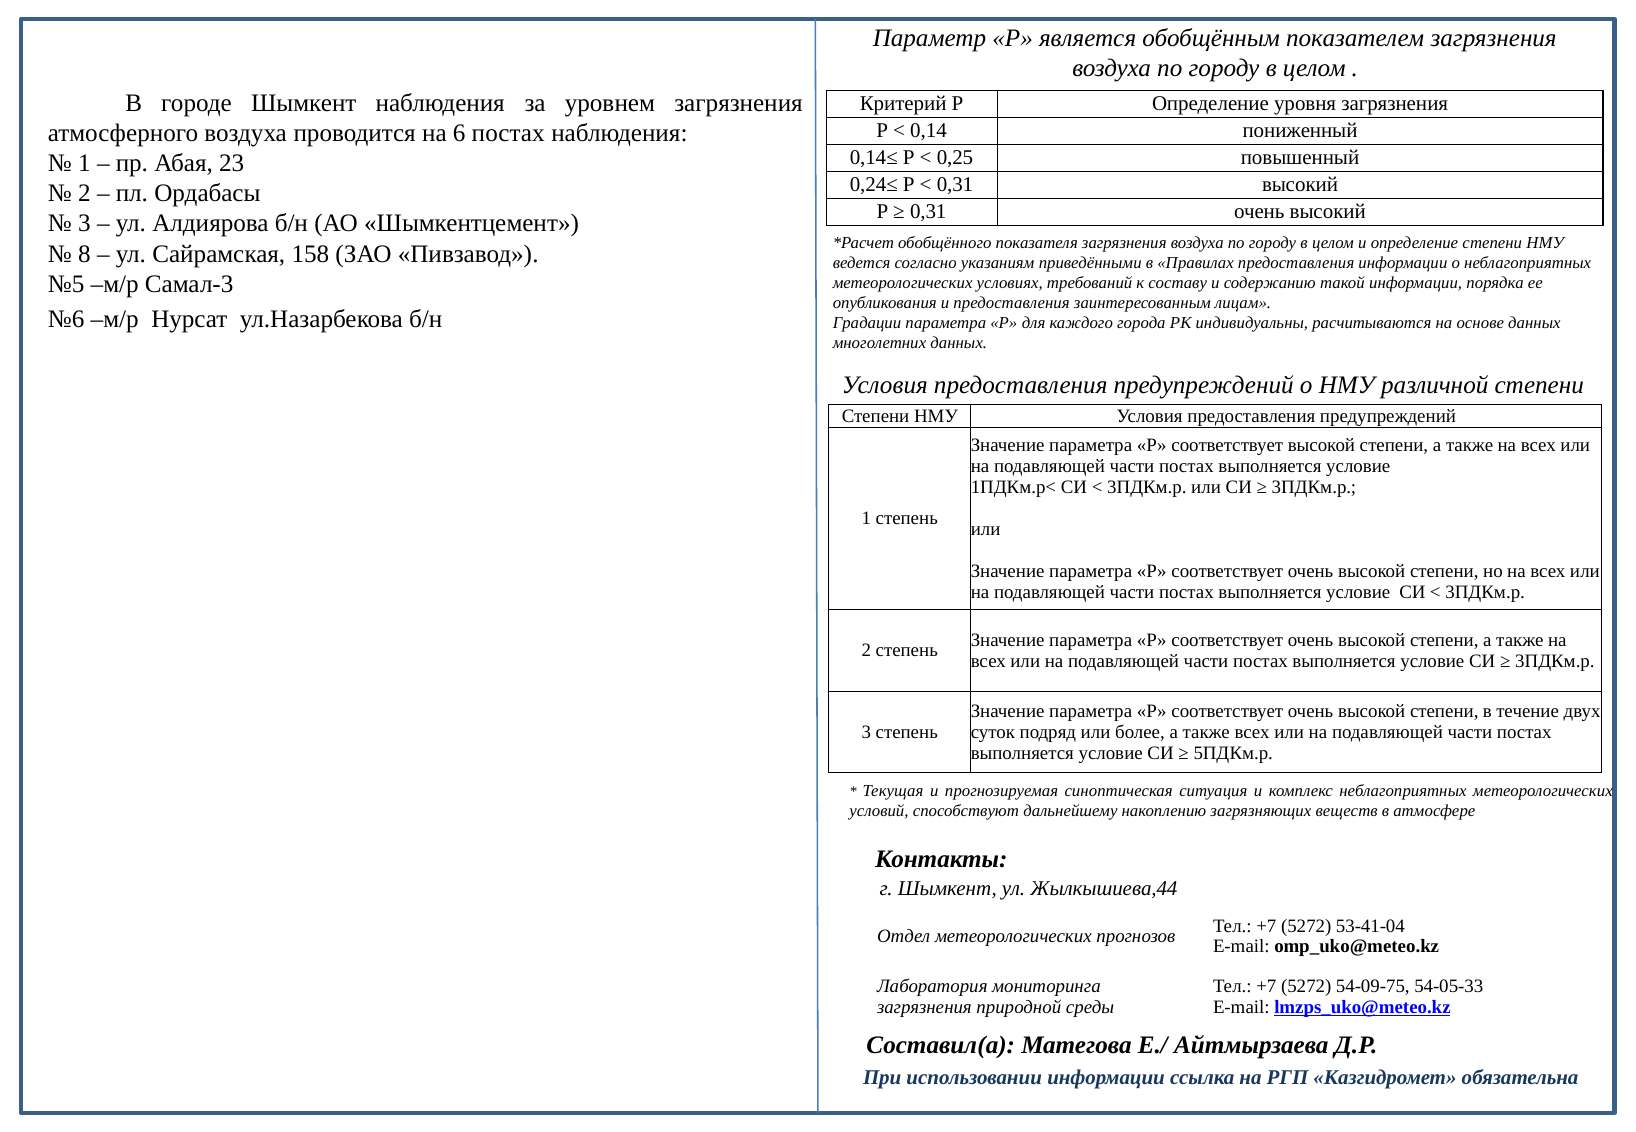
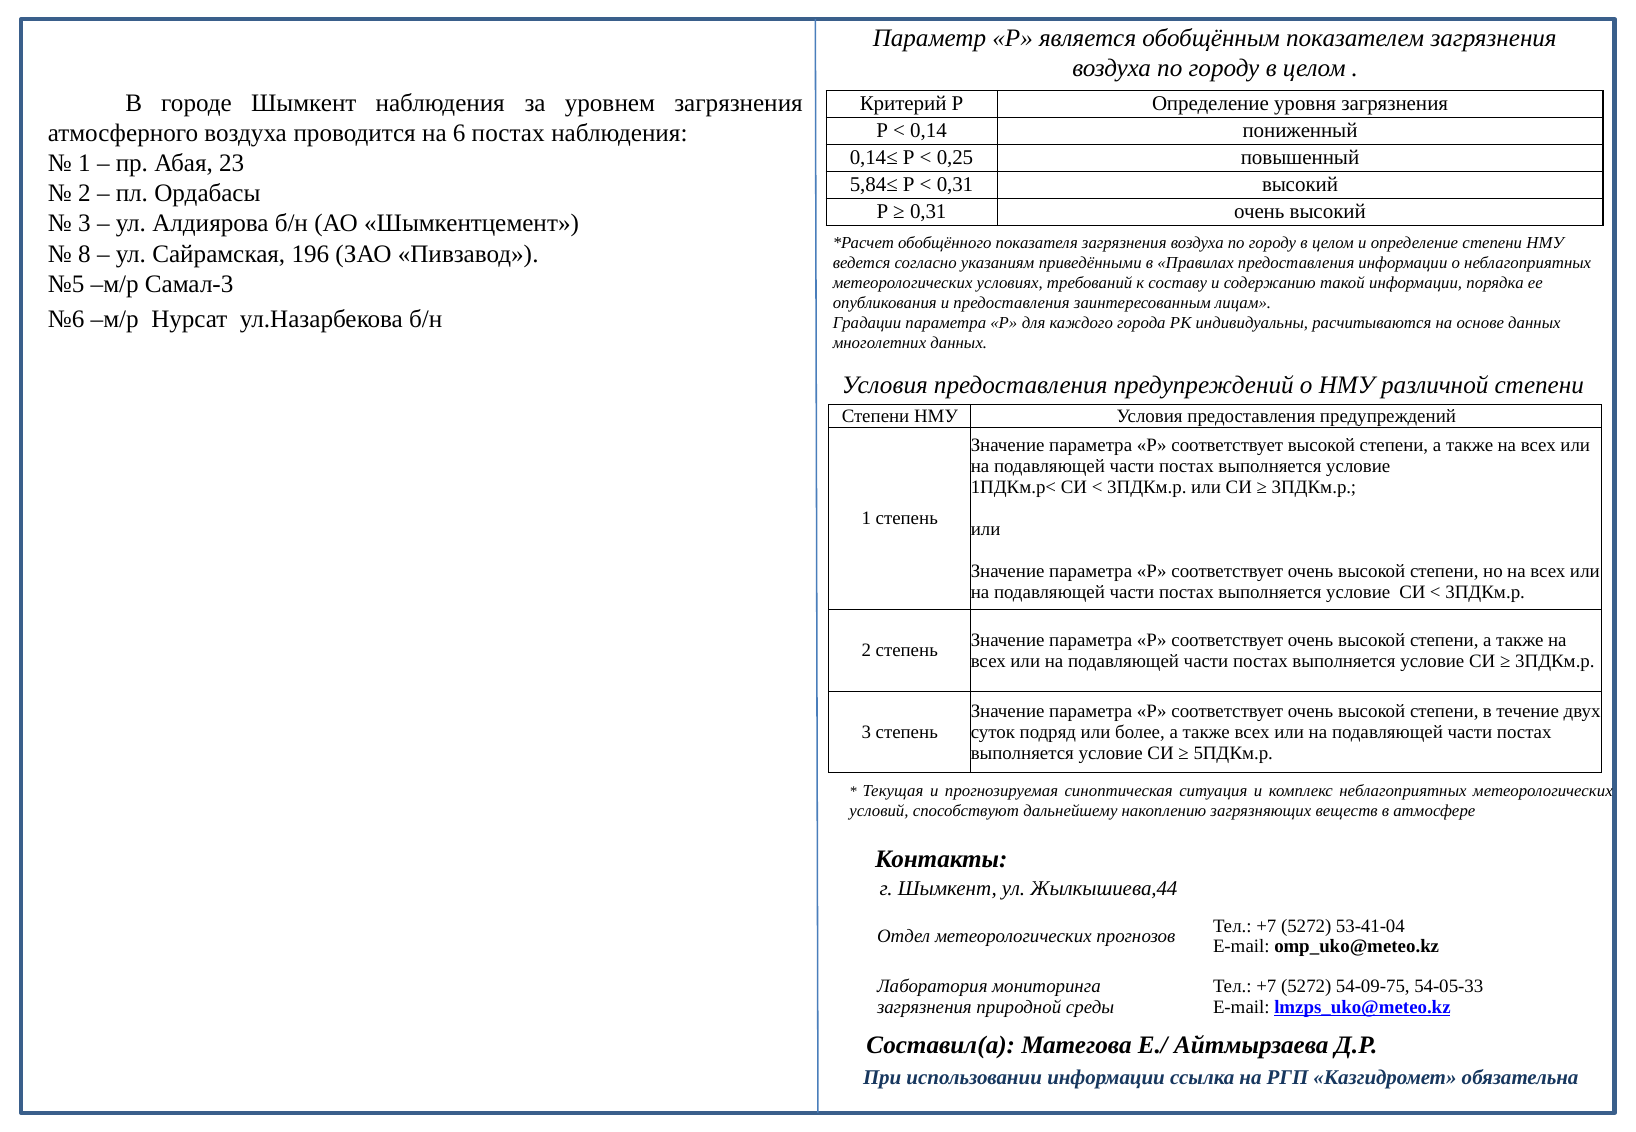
0,24≤: 0,24≤ -> 5,84≤
158: 158 -> 196
